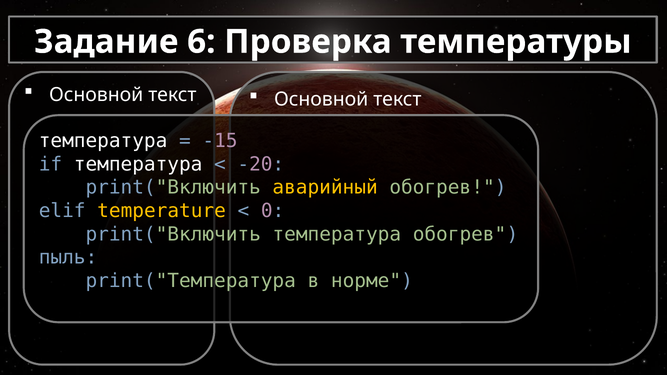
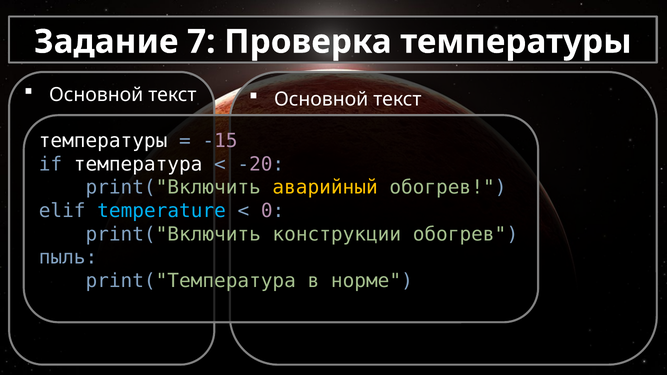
6: 6 -> 7
температура at (103, 141): температура -> температуры
temperature colour: yellow -> light blue
print("Включить температура: температура -> конструкции
